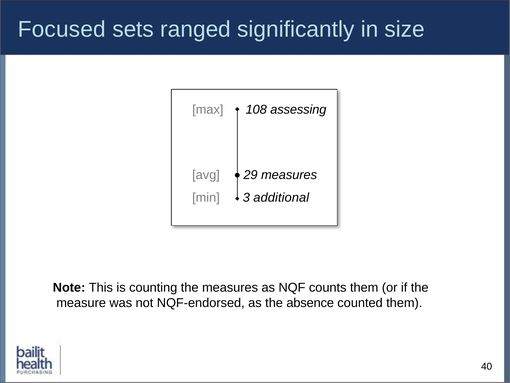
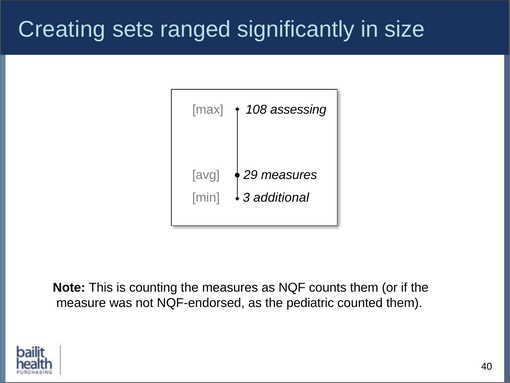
Focused: Focused -> Creating
absence: absence -> pediatric
